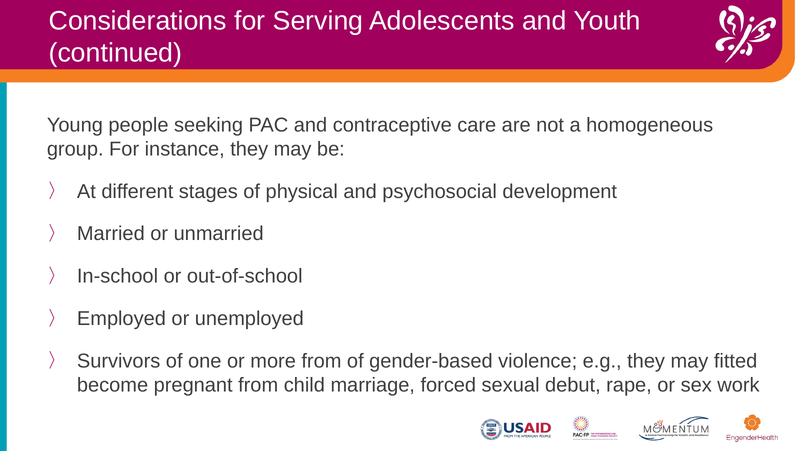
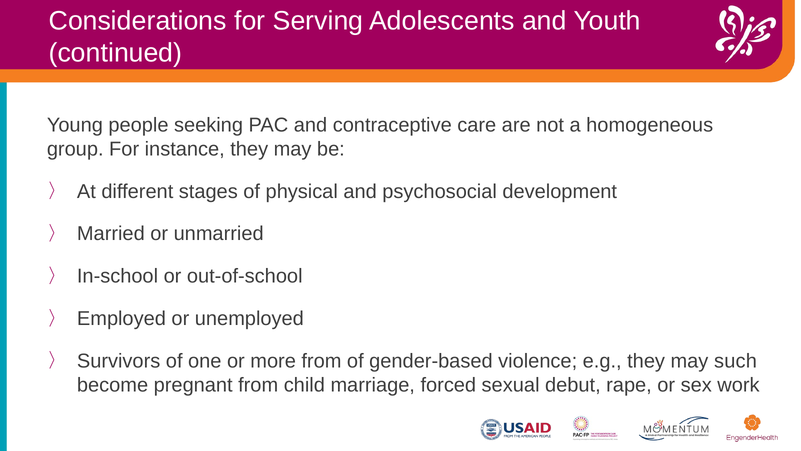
fitted: fitted -> such
